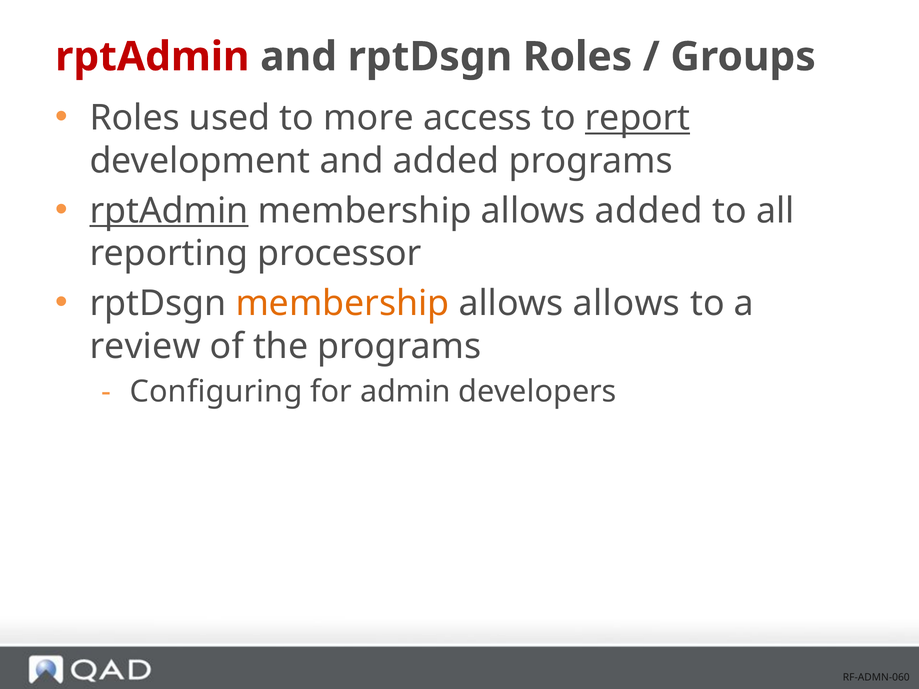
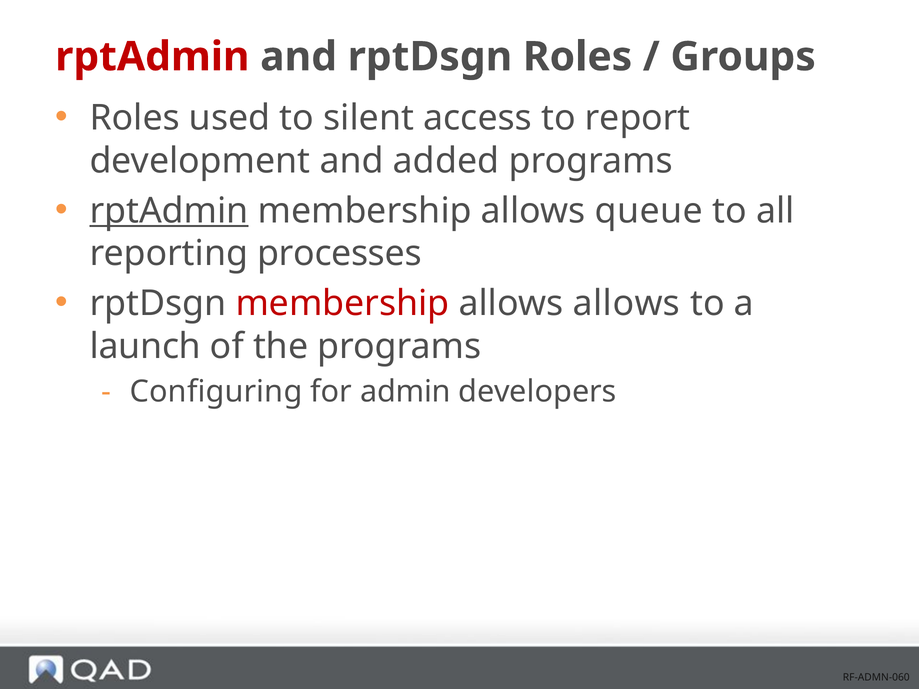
more: more -> silent
report underline: present -> none
allows added: added -> queue
processor: processor -> processes
membership at (342, 304) colour: orange -> red
review: review -> launch
